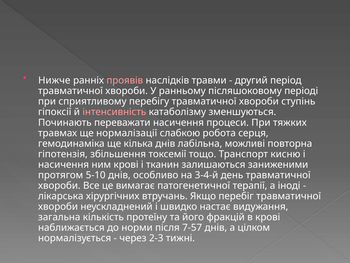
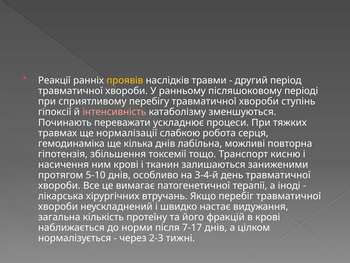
Нижче: Нижче -> Реакції
проявів colour: pink -> yellow
переважати насичення: насичення -> ускладнює
7-57: 7-57 -> 7-17
